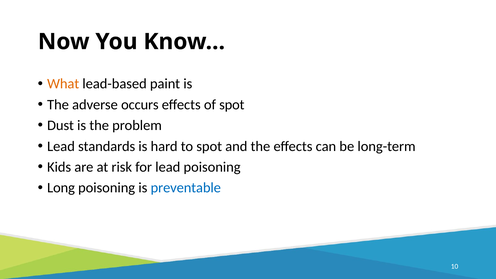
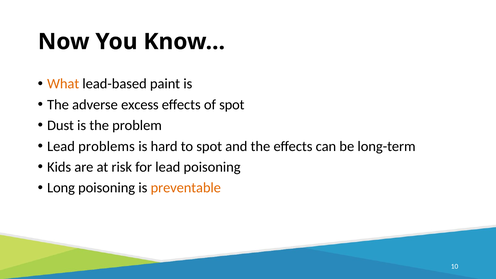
occurs: occurs -> excess
standards: standards -> problems
preventable colour: blue -> orange
